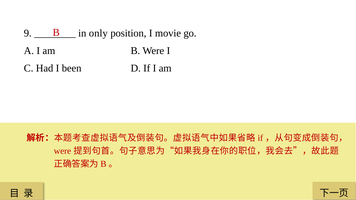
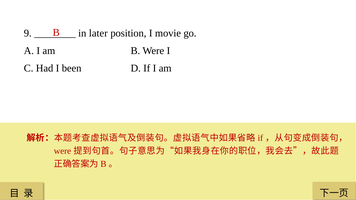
only: only -> later
